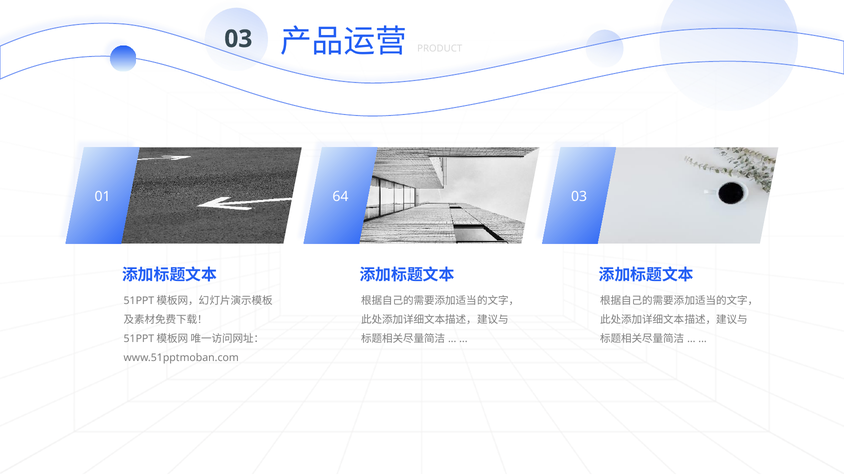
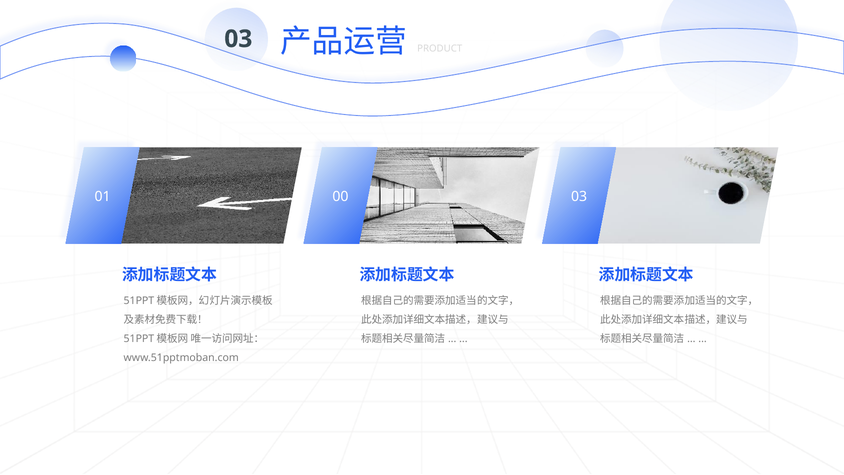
64: 64 -> 00
